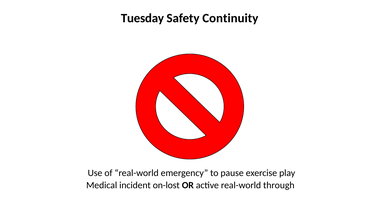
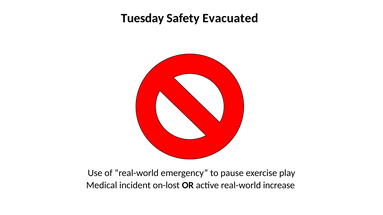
Continuity: Continuity -> Evacuated
through: through -> increase
